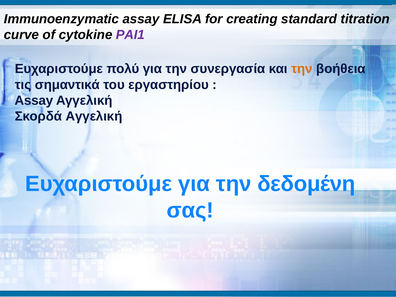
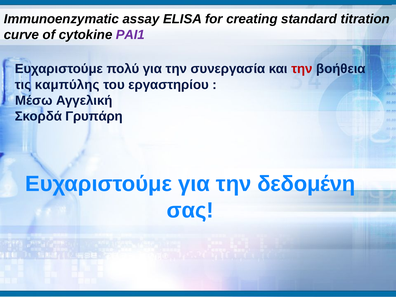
την at (302, 69) colour: orange -> red
σημαντικά: σημαντικά -> καμπύλης
Assay at (34, 101): Assay -> Μέσω
Σκορδά Αγγελική: Αγγελική -> Γρυπάρη
